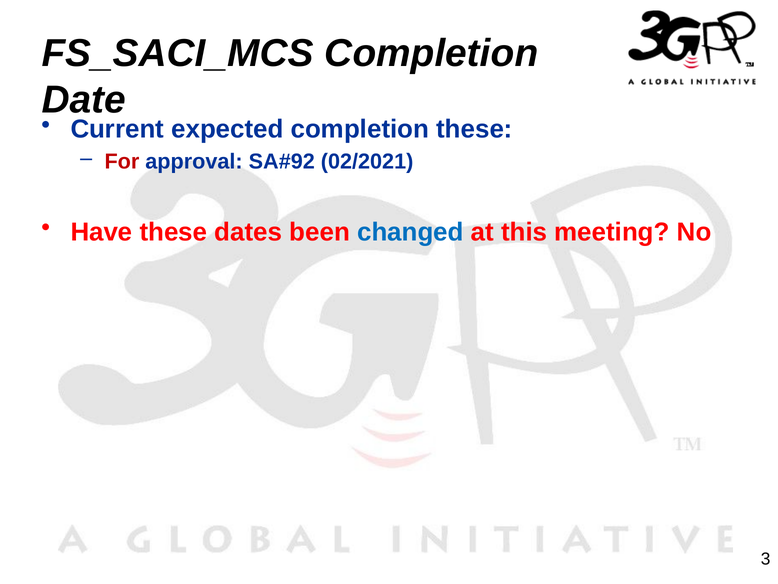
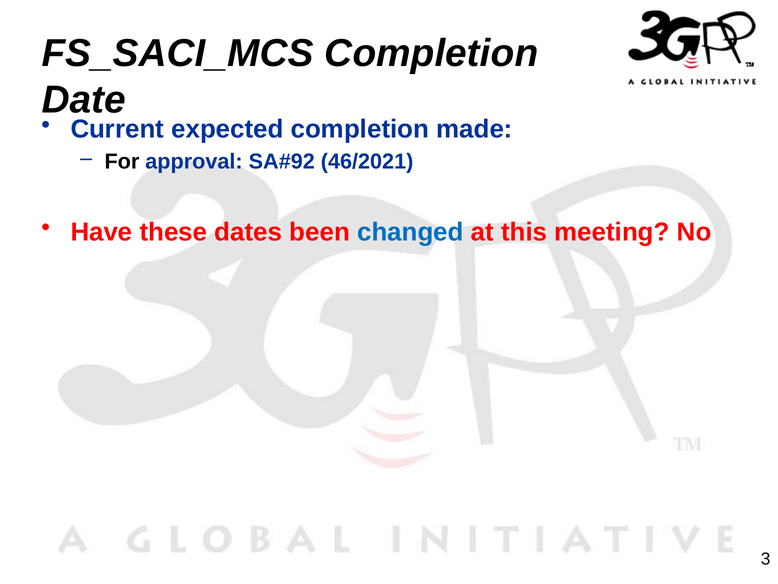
completion these: these -> made
For colour: red -> black
02/2021: 02/2021 -> 46/2021
